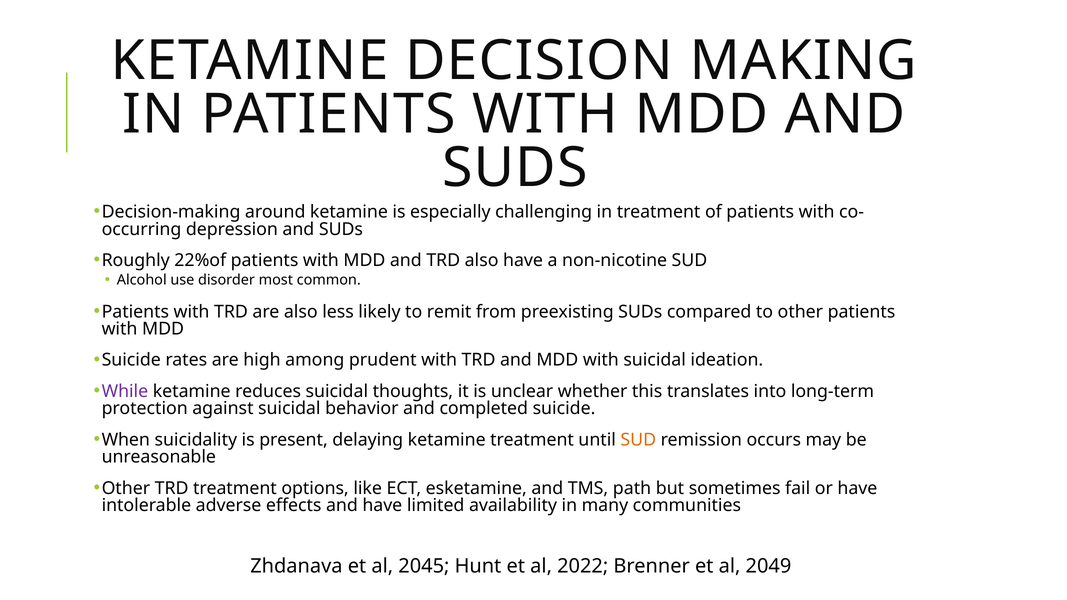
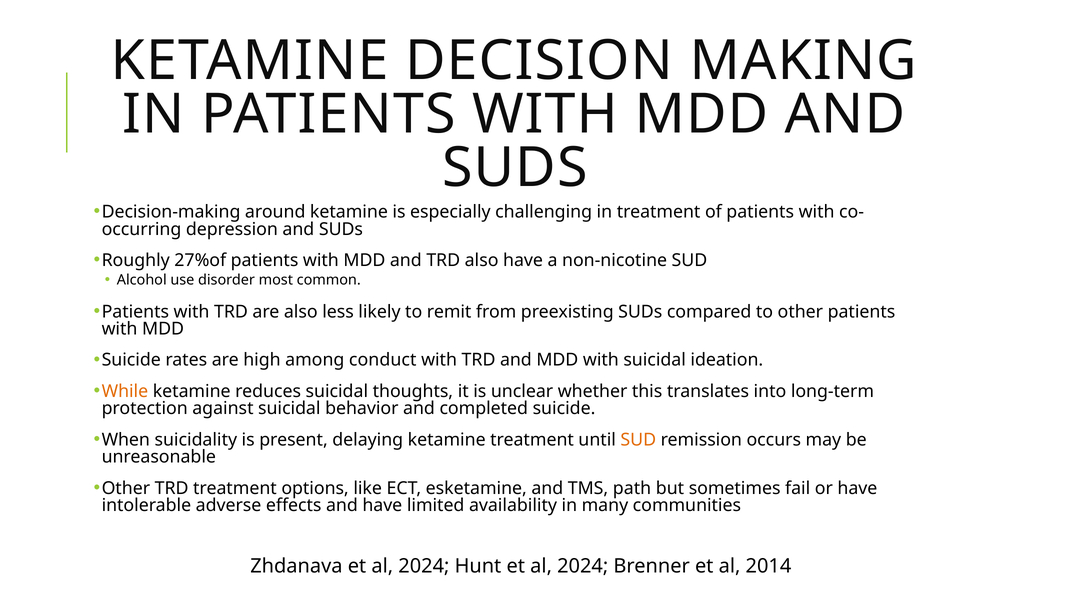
22%of: 22%of -> 27%of
prudent: prudent -> conduct
While colour: purple -> orange
Zhdanava et al 2045: 2045 -> 2024
Hunt et al 2022: 2022 -> 2024
2049: 2049 -> 2014
